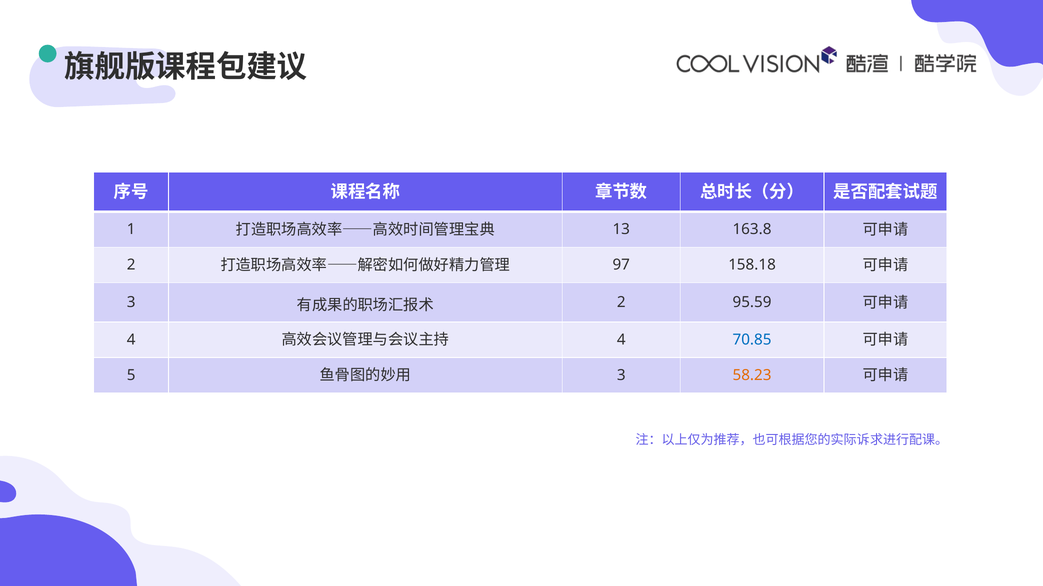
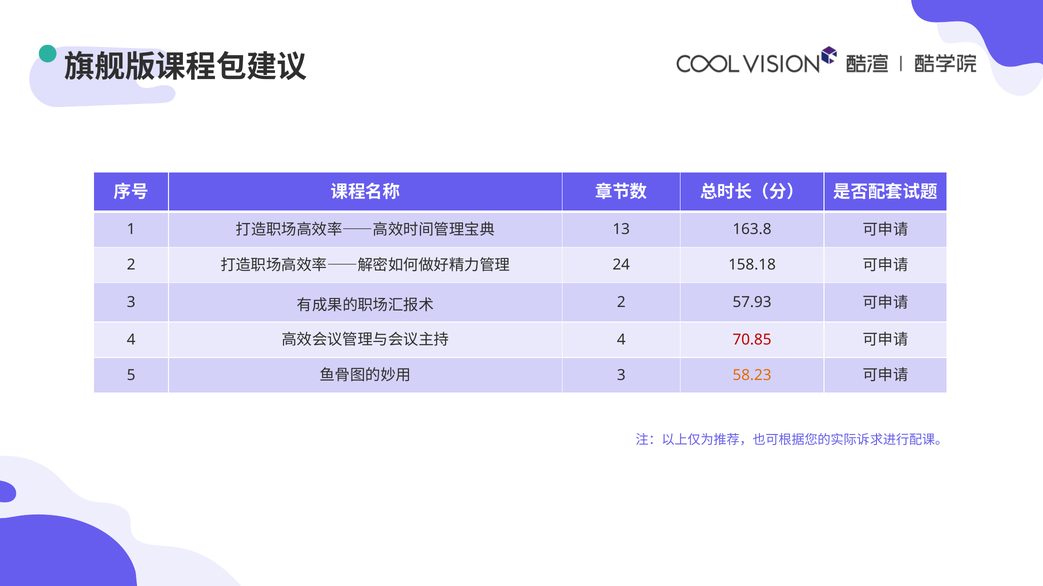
97: 97 -> 24
95.59: 95.59 -> 57.93
70.85 colour: blue -> red
